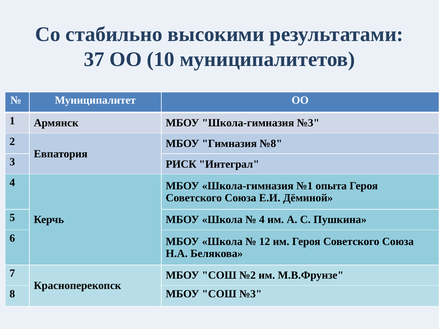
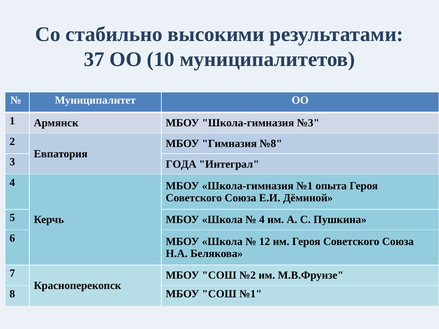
РИСК: РИСК -> ГОДА
СОШ №3: №3 -> №1
